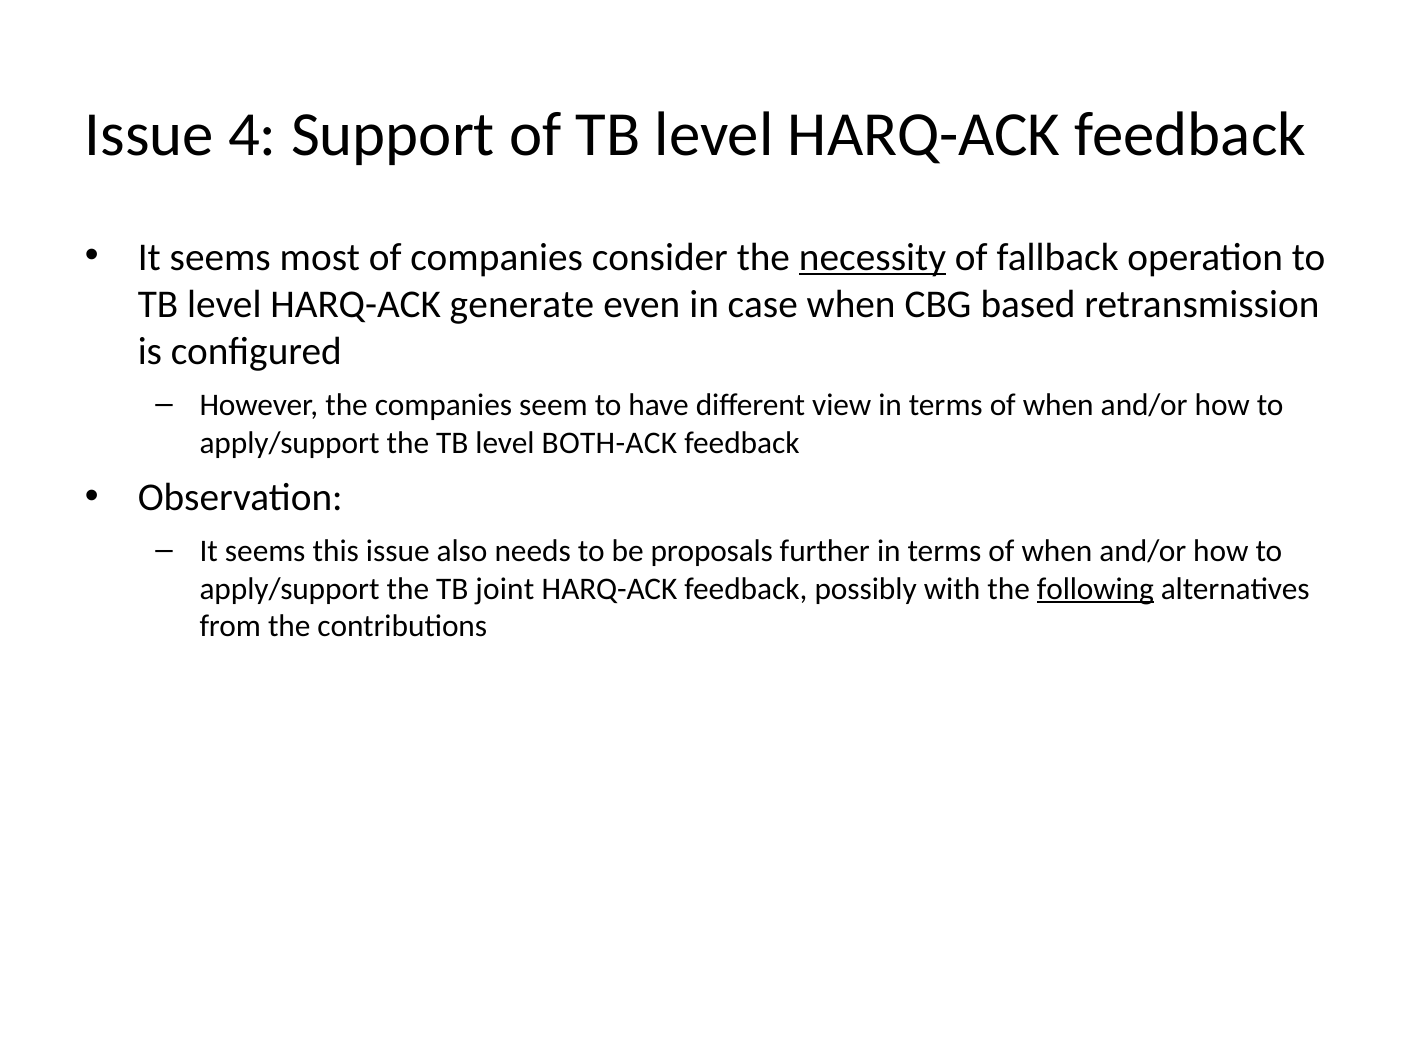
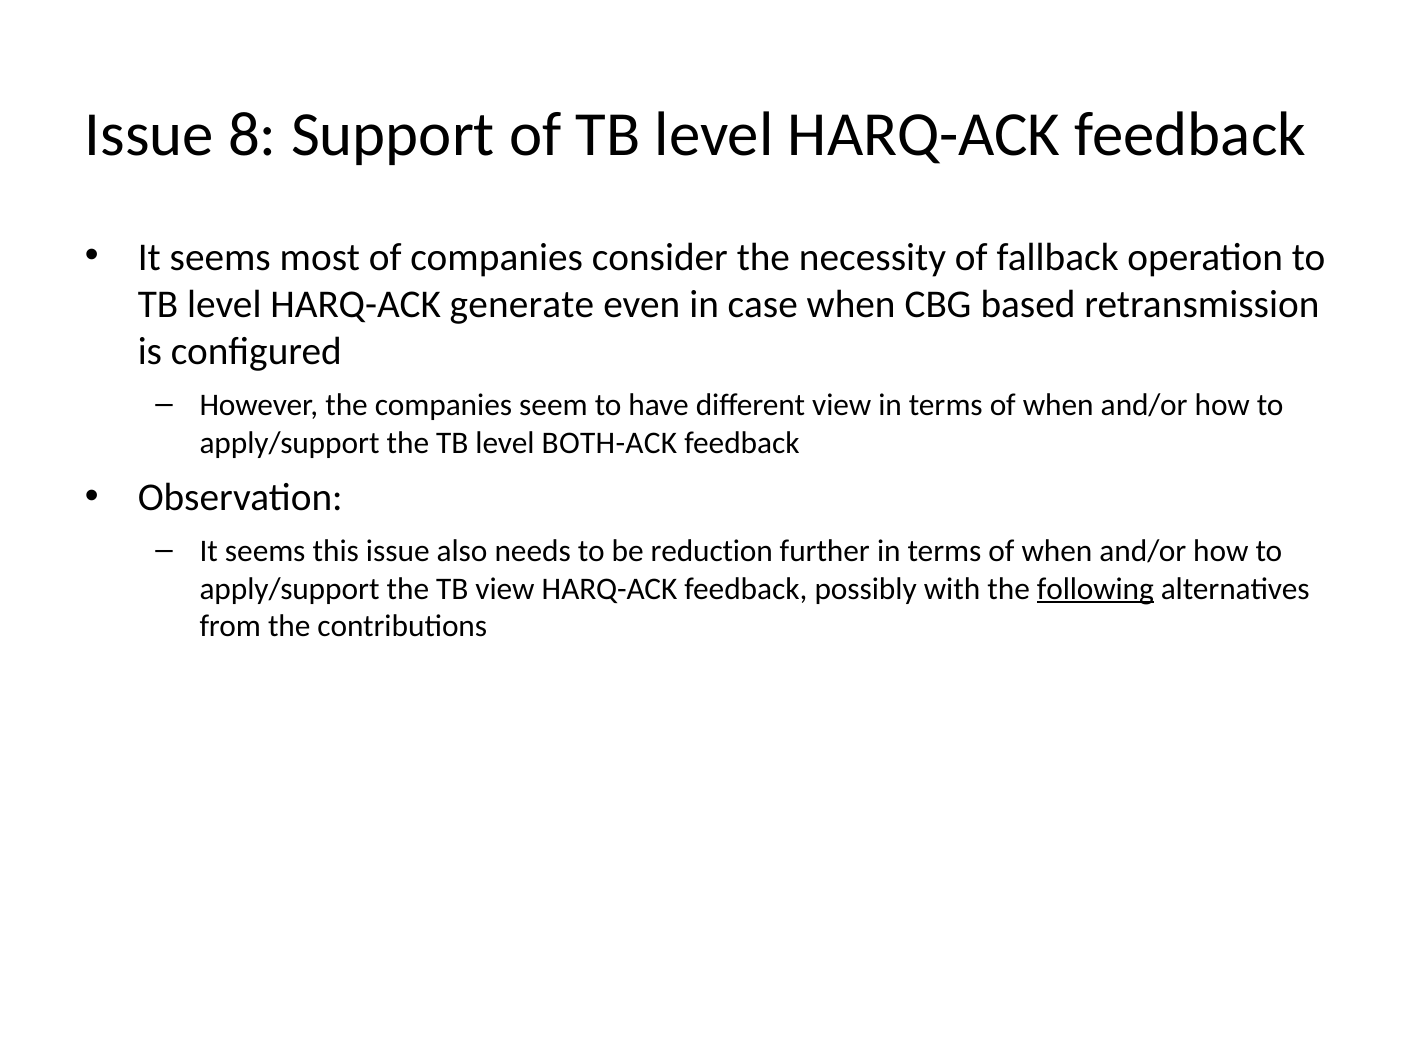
4: 4 -> 8
necessity underline: present -> none
proposals: proposals -> reduction
TB joint: joint -> view
